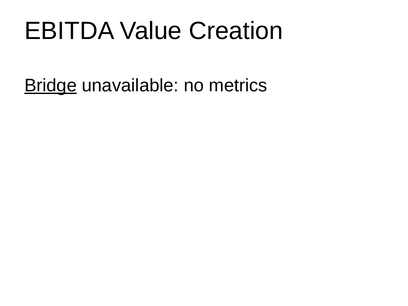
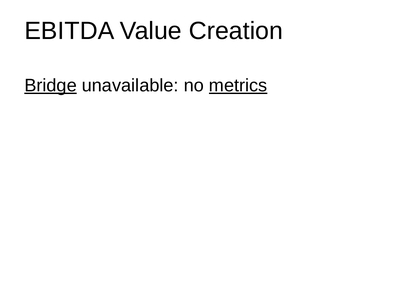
metrics underline: none -> present
